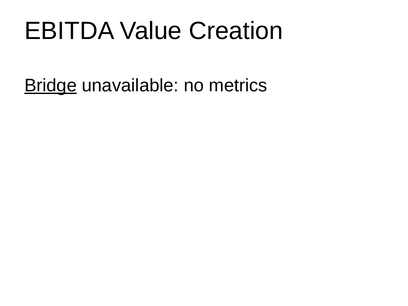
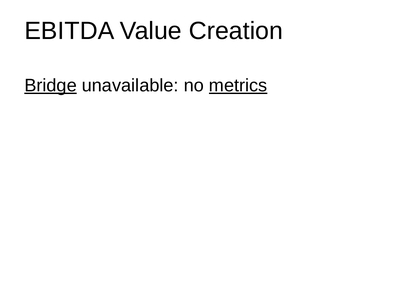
metrics underline: none -> present
